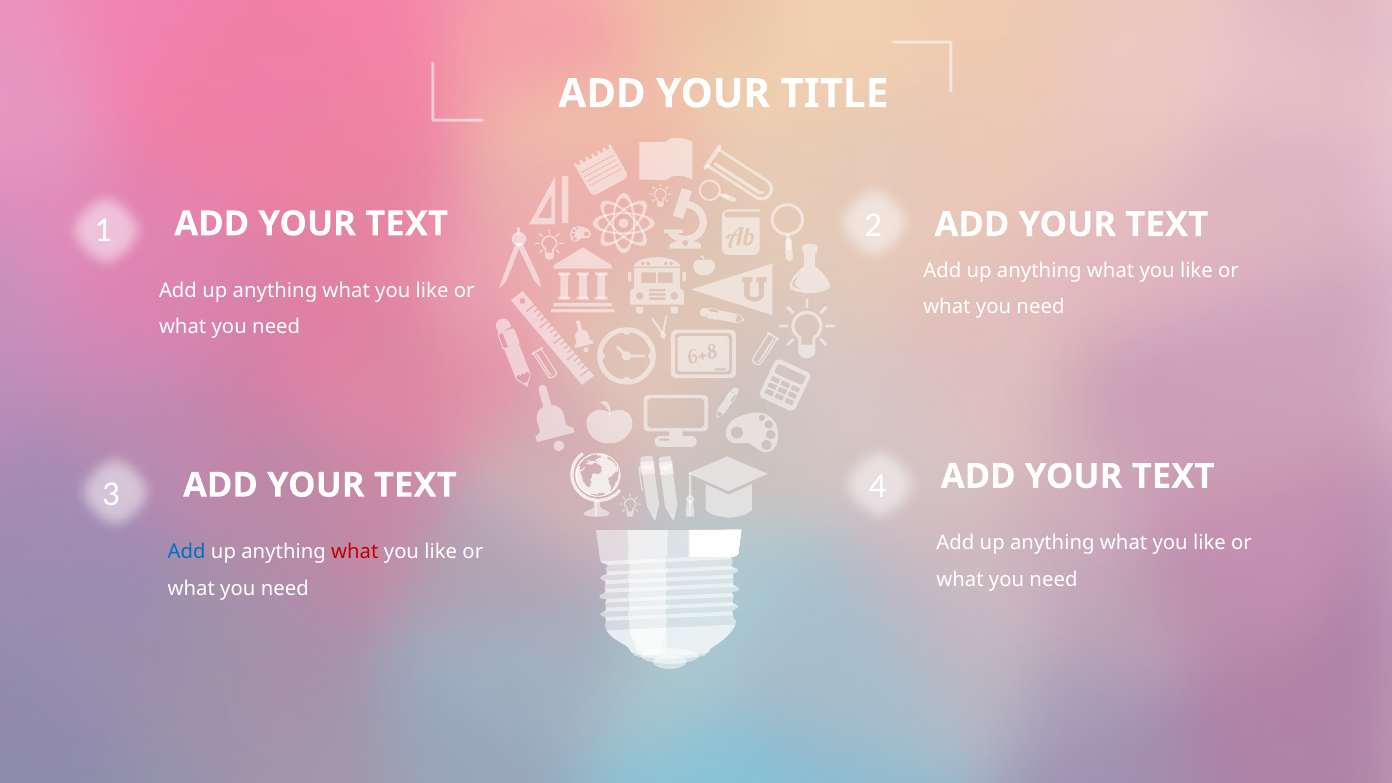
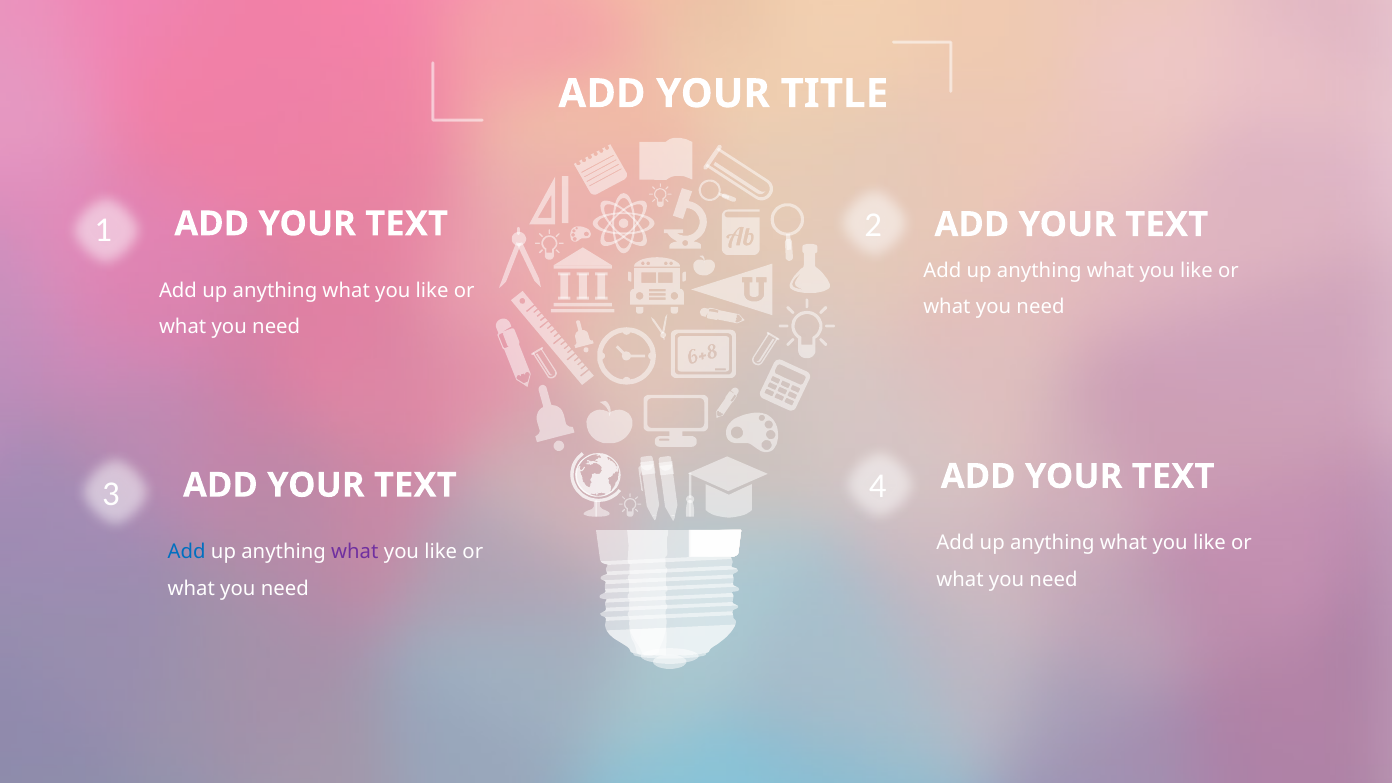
what at (355, 552) colour: red -> purple
